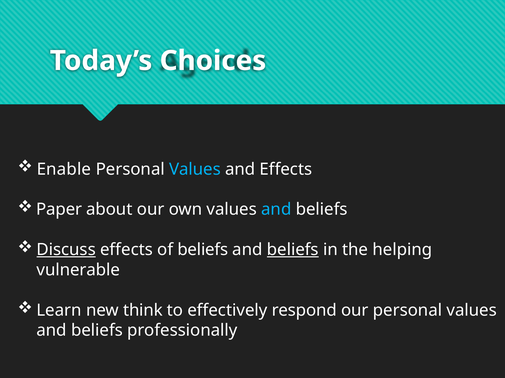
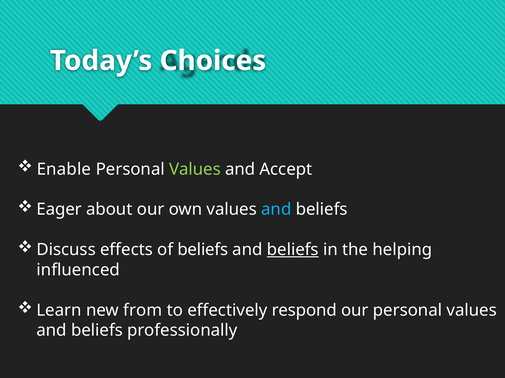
Values at (195, 169) colour: light blue -> light green
and Effects: Effects -> Accept
Paper: Paper -> Eager
Discuss underline: present -> none
vulnerable: vulnerable -> influenced
think: think -> from
